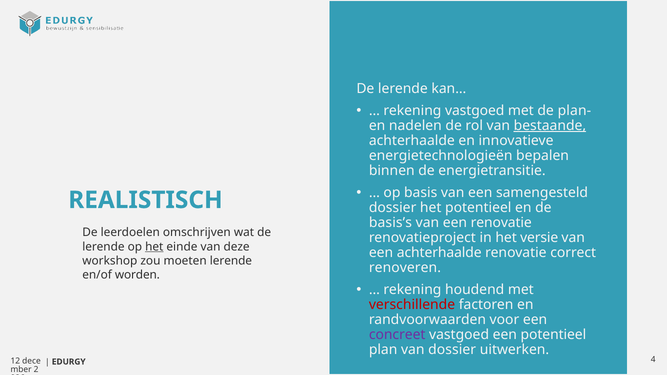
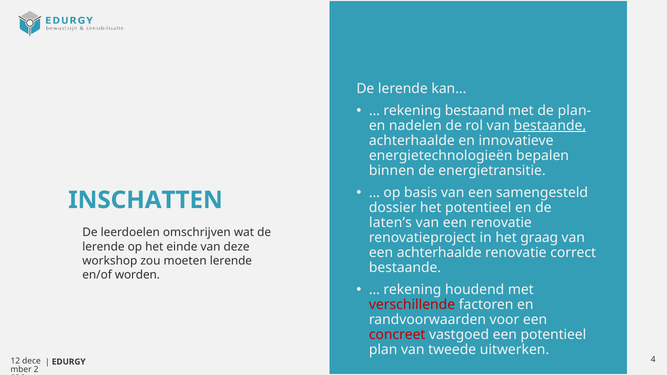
rekening vastgoed: vastgoed -> bestaand
REALISTISCH: REALISTISCH -> INSCHATTEN
basis’s: basis’s -> laten’s
versie: versie -> graag
het at (154, 247) underline: present -> none
renoveren at (405, 268): renoveren -> bestaande
concreet colour: purple -> red
van dossier: dossier -> tweede
